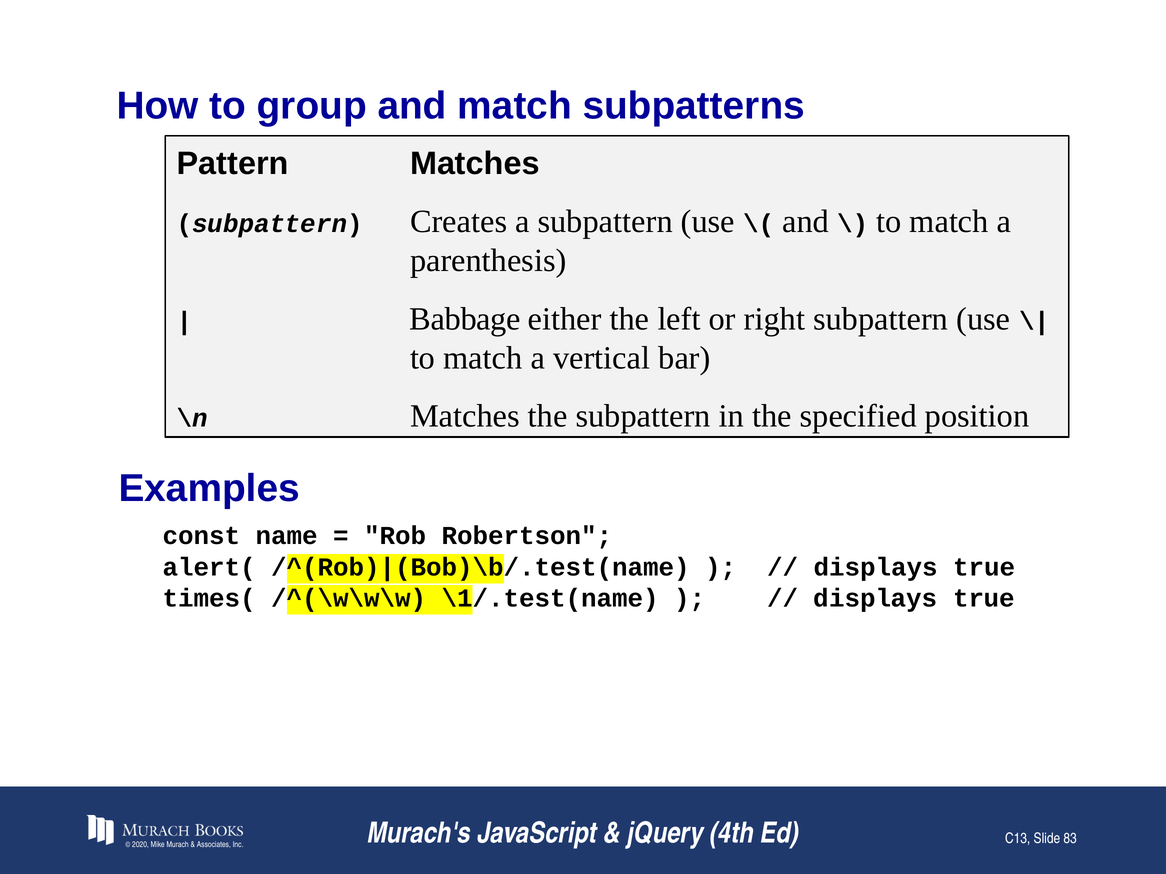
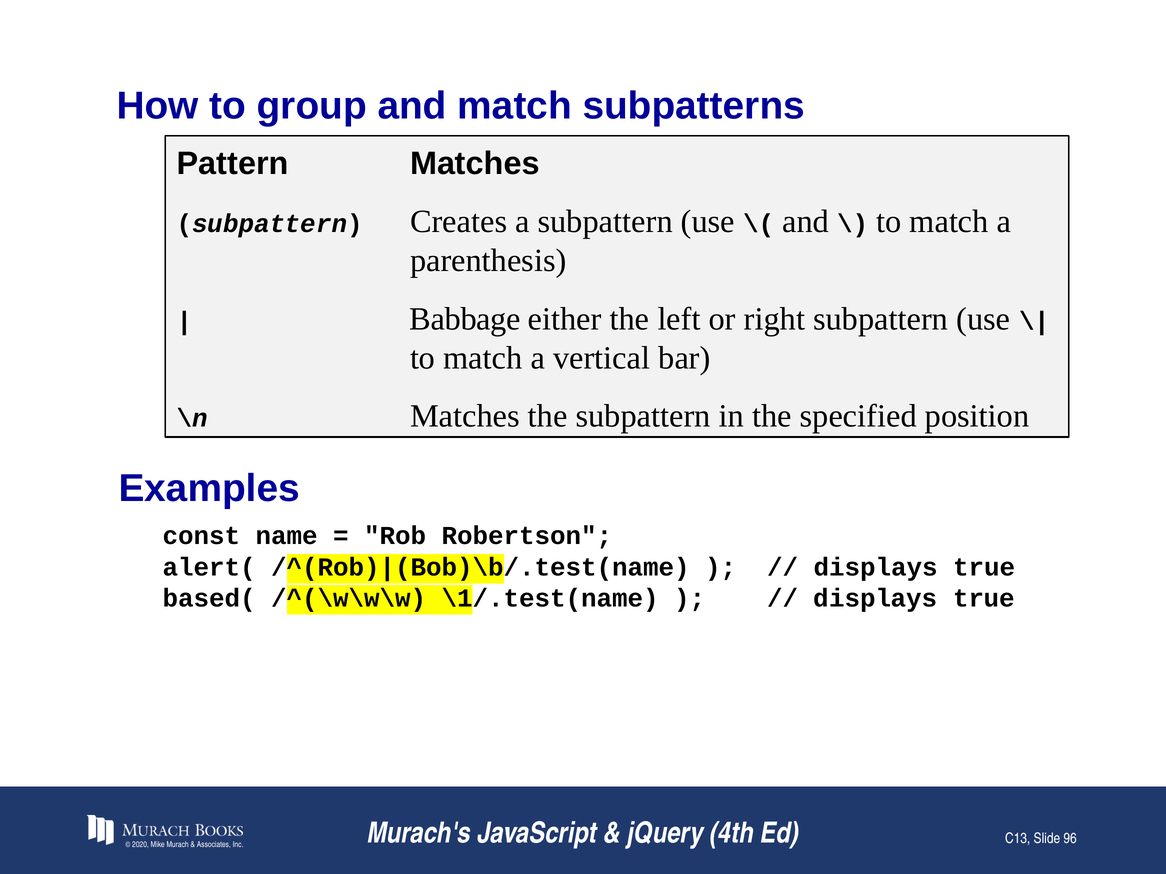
times(: times( -> based(
83: 83 -> 96
